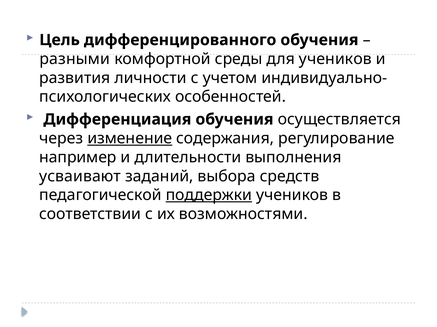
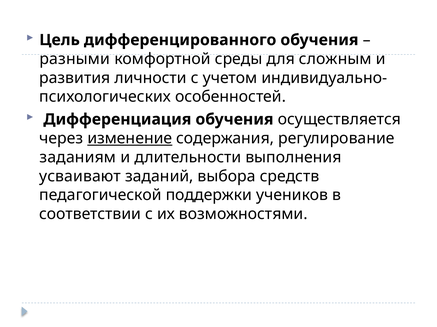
для учеников: учеников -> сложным
например: например -> заданиям
поддержки underline: present -> none
